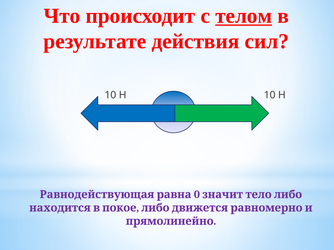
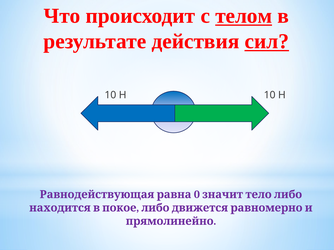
сил underline: none -> present
